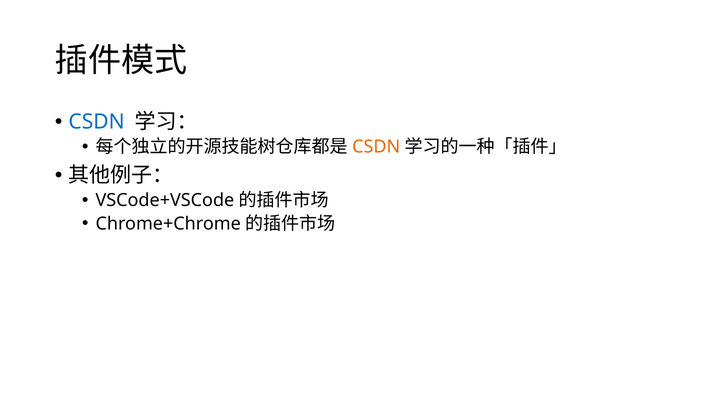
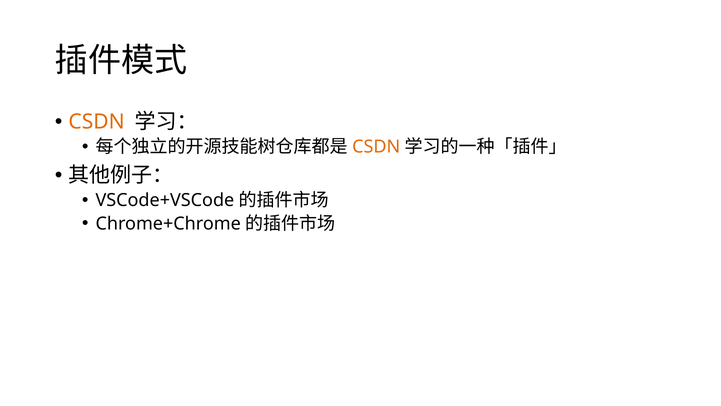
CSDN at (97, 122) colour: blue -> orange
